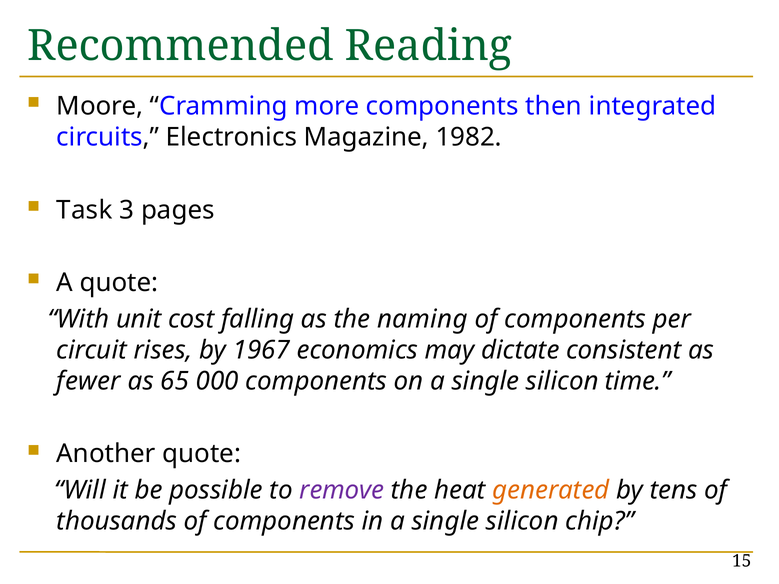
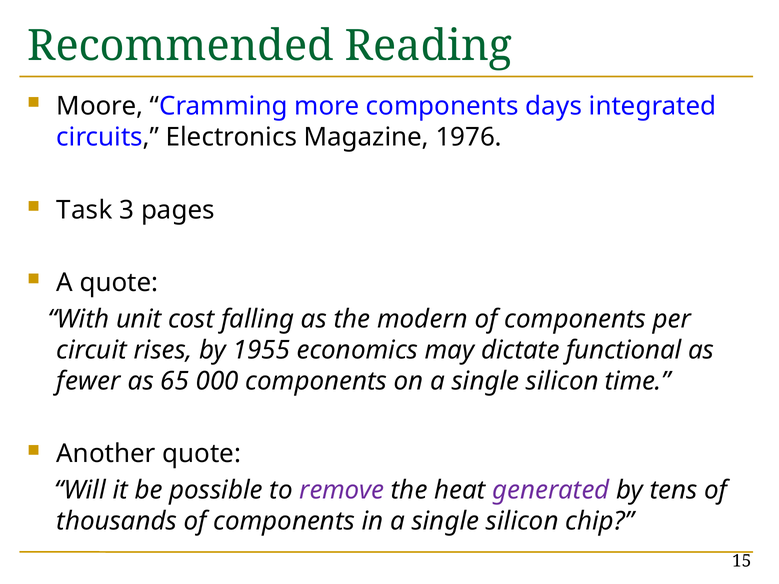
then: then -> days
1982: 1982 -> 1976
naming: naming -> modern
1967: 1967 -> 1955
consistent: consistent -> functional
generated colour: orange -> purple
